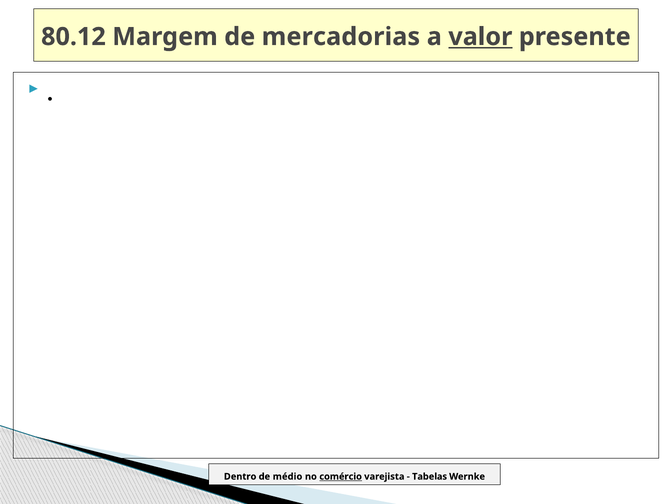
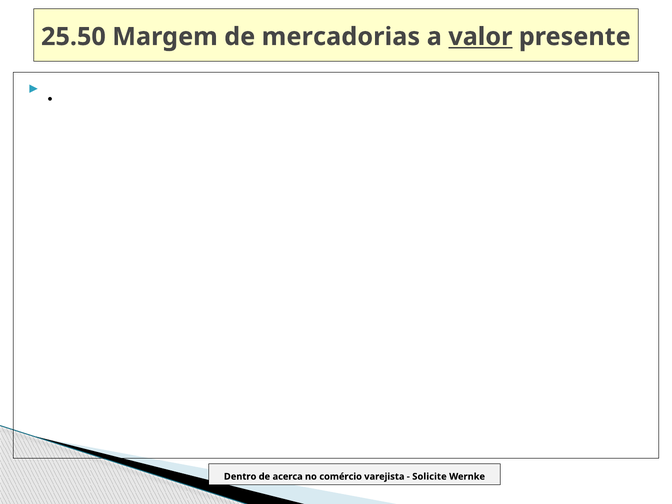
80.12: 80.12 -> 25.50
médio: médio -> acerca
comércio underline: present -> none
Tabelas: Tabelas -> Solicite
